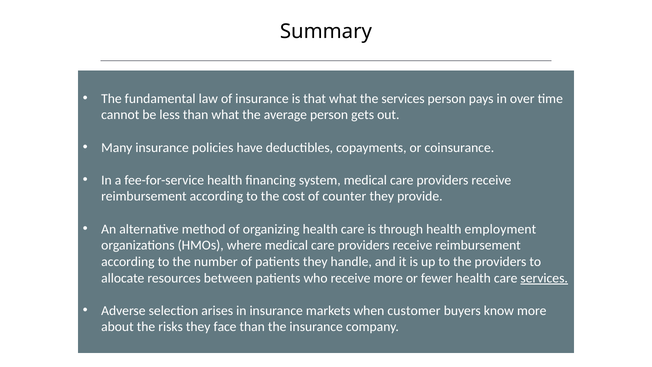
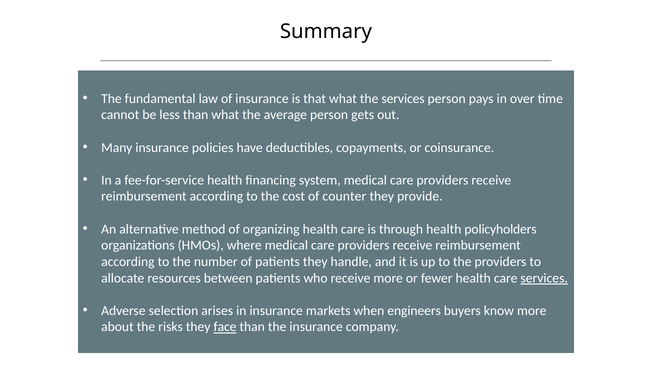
employment: employment -> policyholders
customer: customer -> engineers
face underline: none -> present
